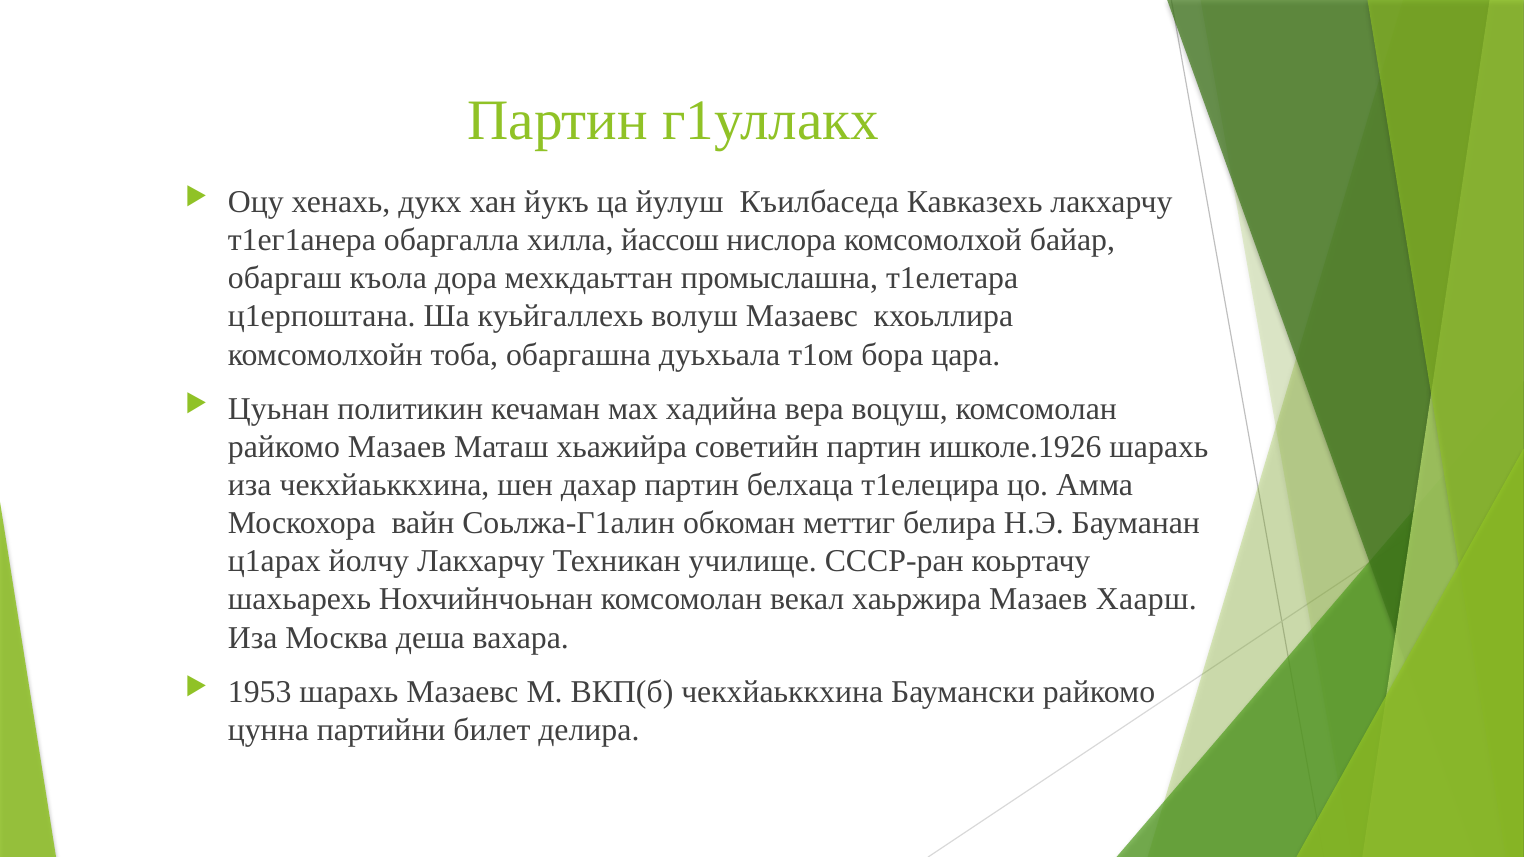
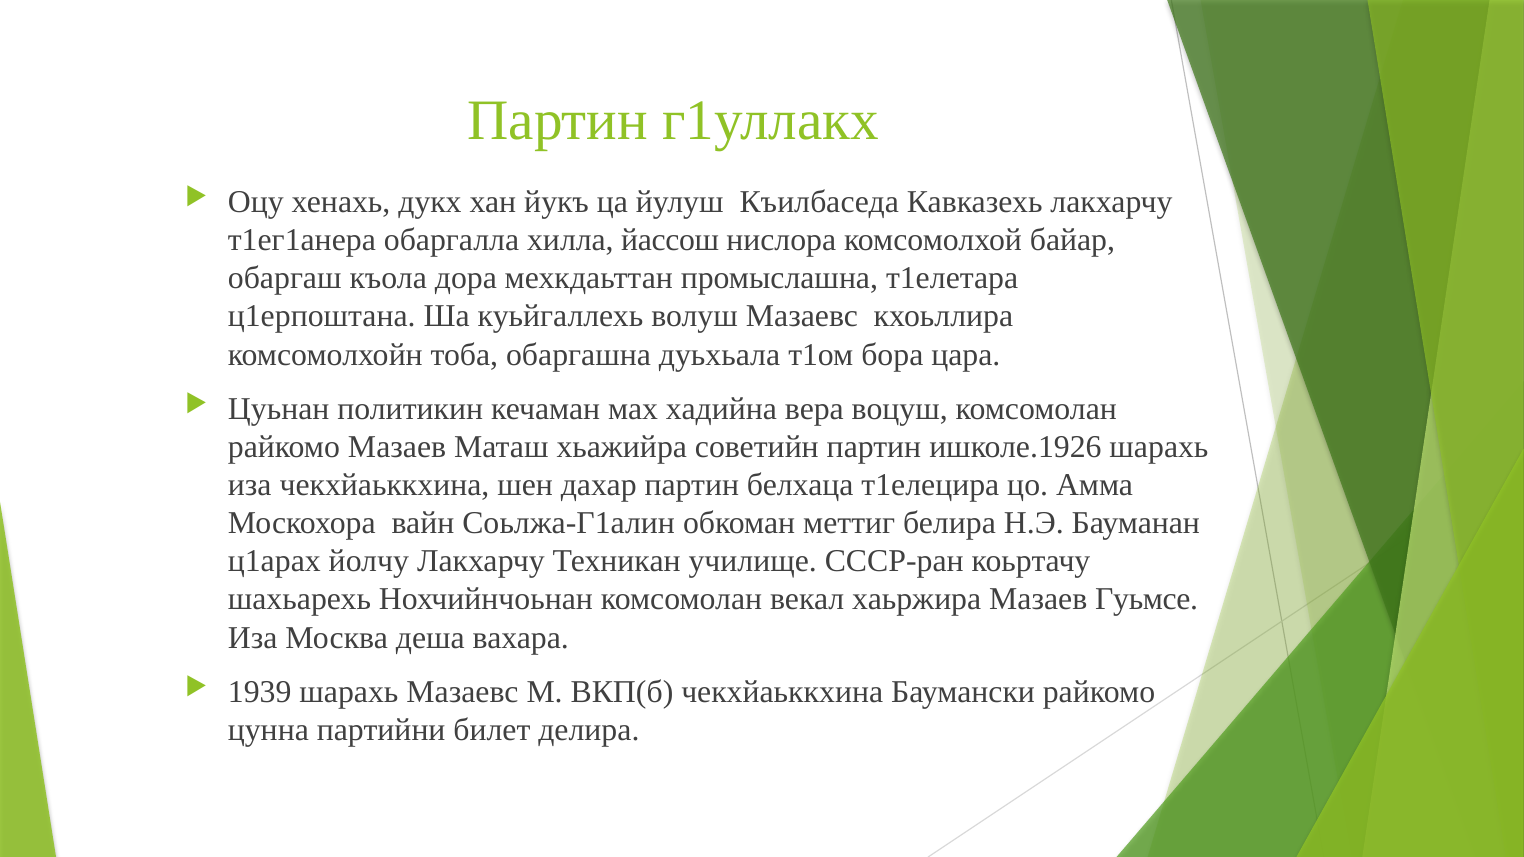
Хаарш: Хаарш -> Гуьмсе
1953: 1953 -> 1939
